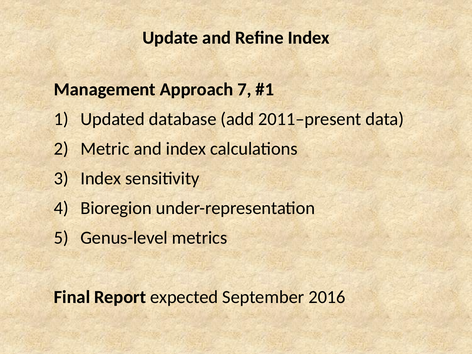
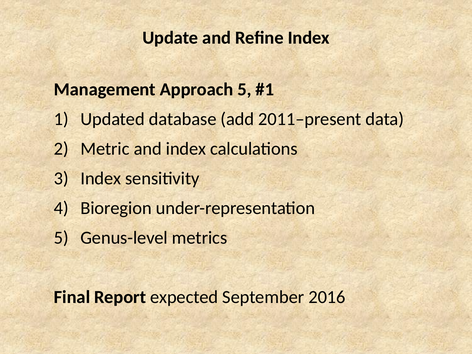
Approach 7: 7 -> 5
